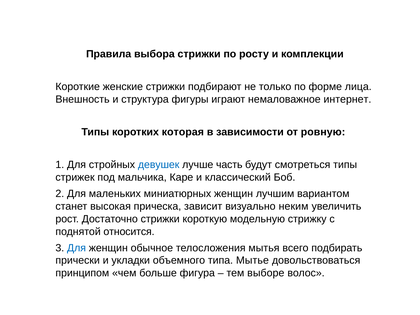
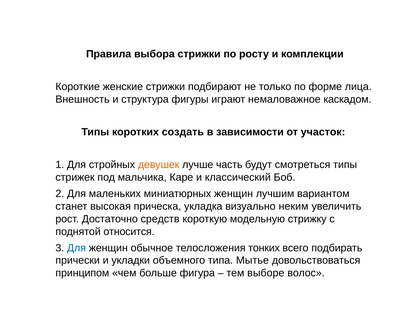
интернет: интернет -> каскадом
которая: которая -> создать
ровную: ровную -> участок
девушек colour: blue -> orange
зависит: зависит -> укладка
Достаточно стрижки: стрижки -> средств
мытья: мытья -> тонких
